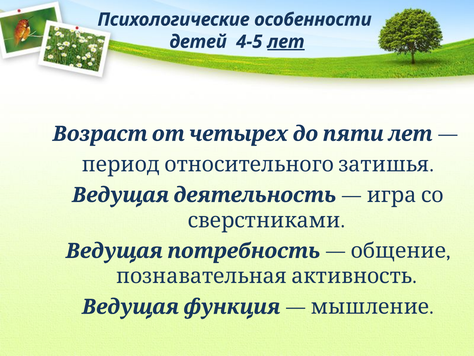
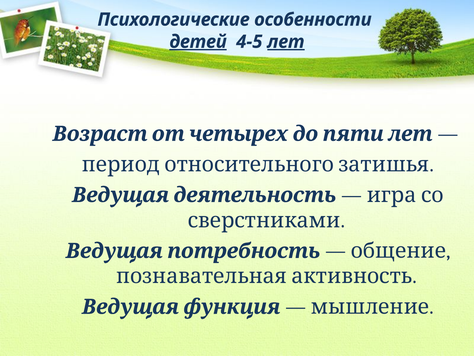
детей underline: none -> present
